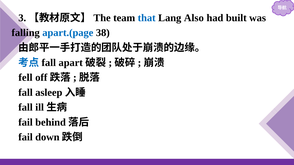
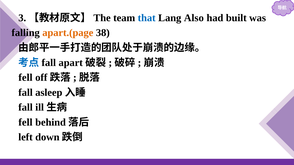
apart.(page colour: blue -> orange
fail at (26, 122): fail -> fell
fail at (26, 137): fail -> left
